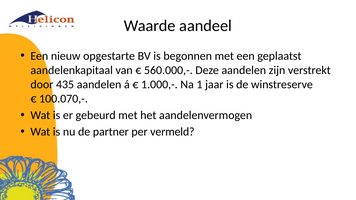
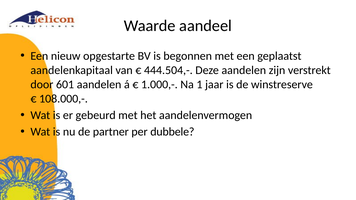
560.000,-: 560.000,- -> 444.504,-
435: 435 -> 601
100.070,-: 100.070,- -> 108.000,-
vermeld: vermeld -> dubbele
